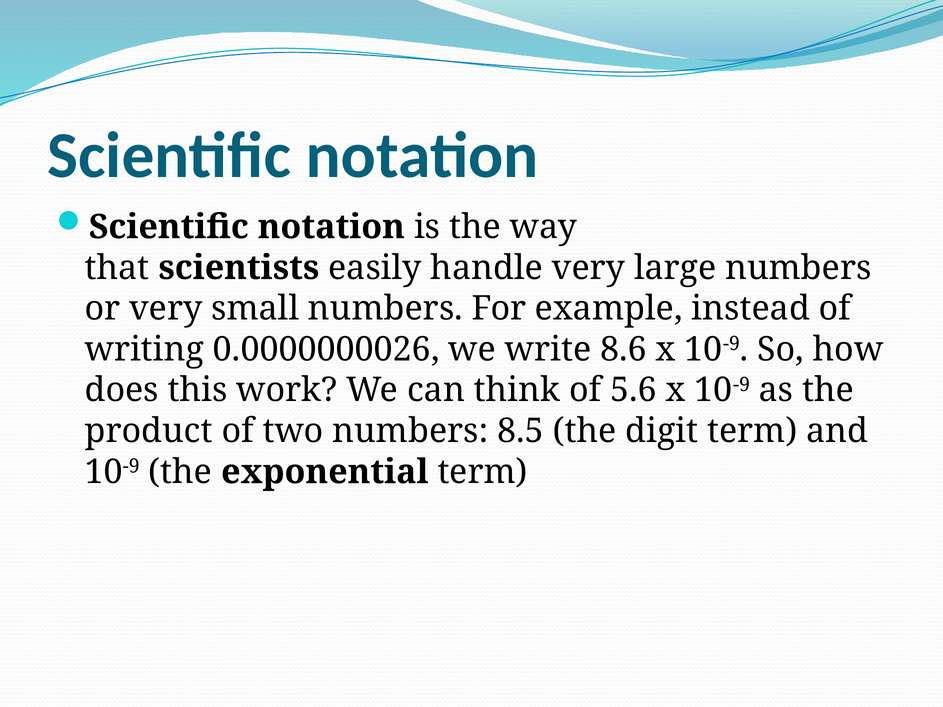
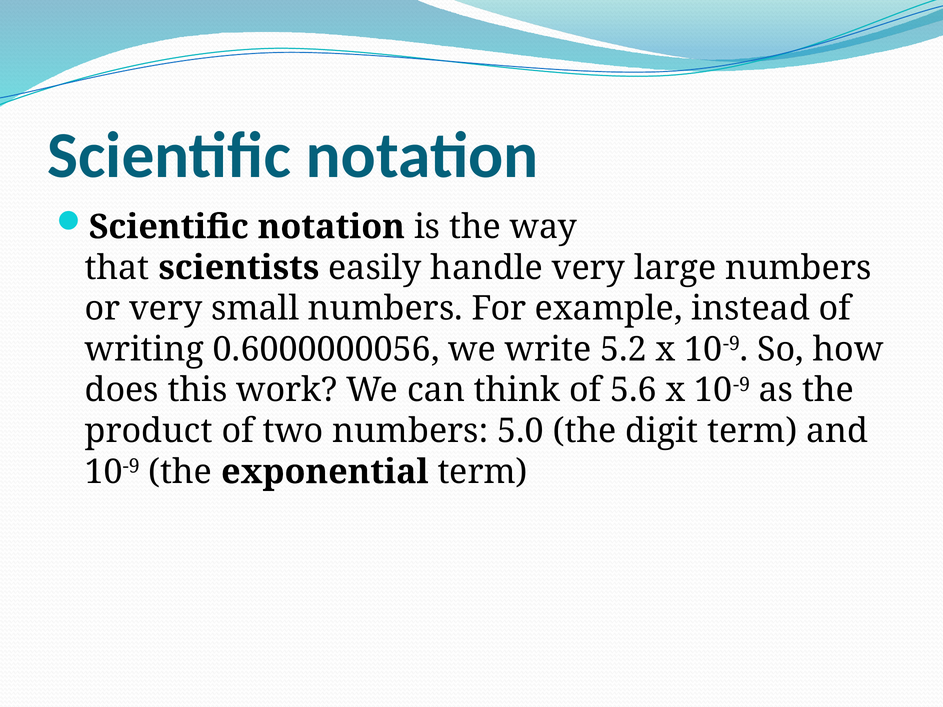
0.0000000026: 0.0000000026 -> 0.6000000056
8.6: 8.6 -> 5.2
8.5: 8.5 -> 5.0
